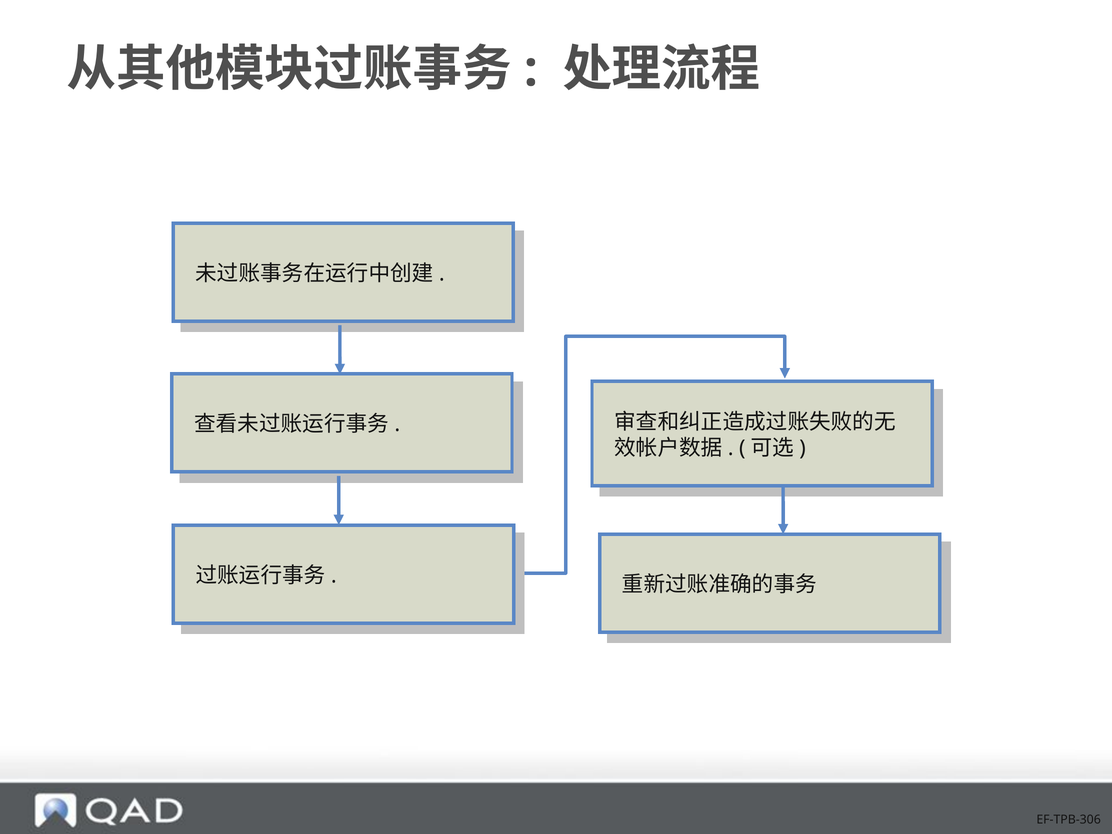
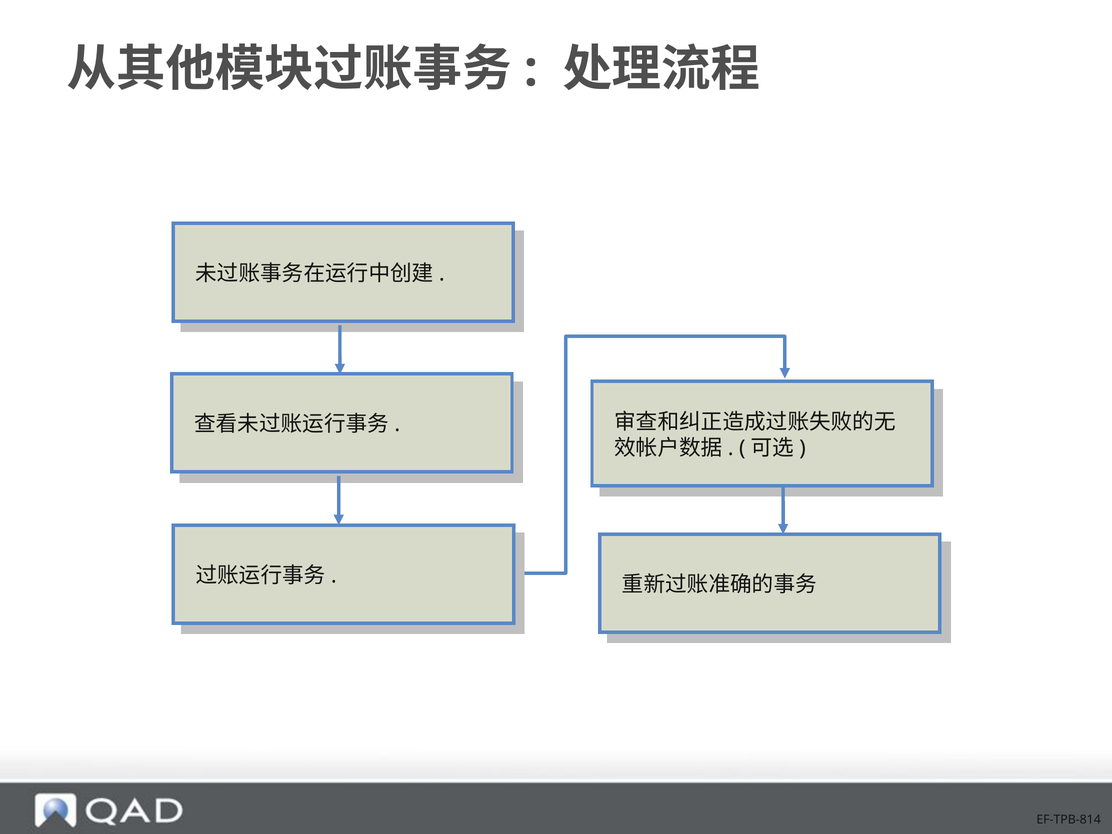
EF-TPB-306: EF-TPB-306 -> EF-TPB-814
